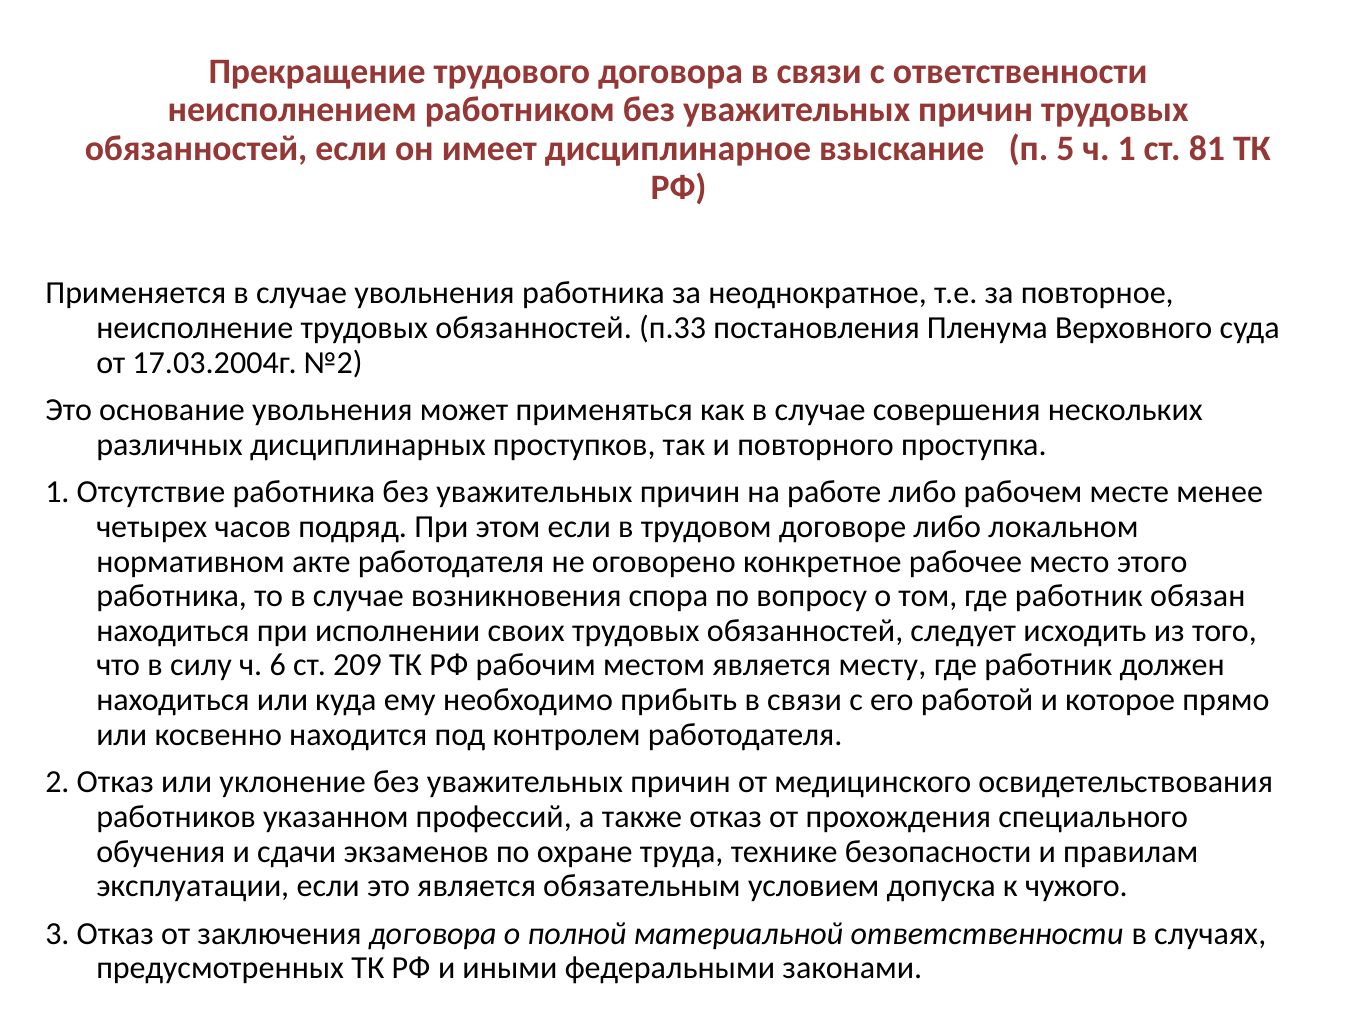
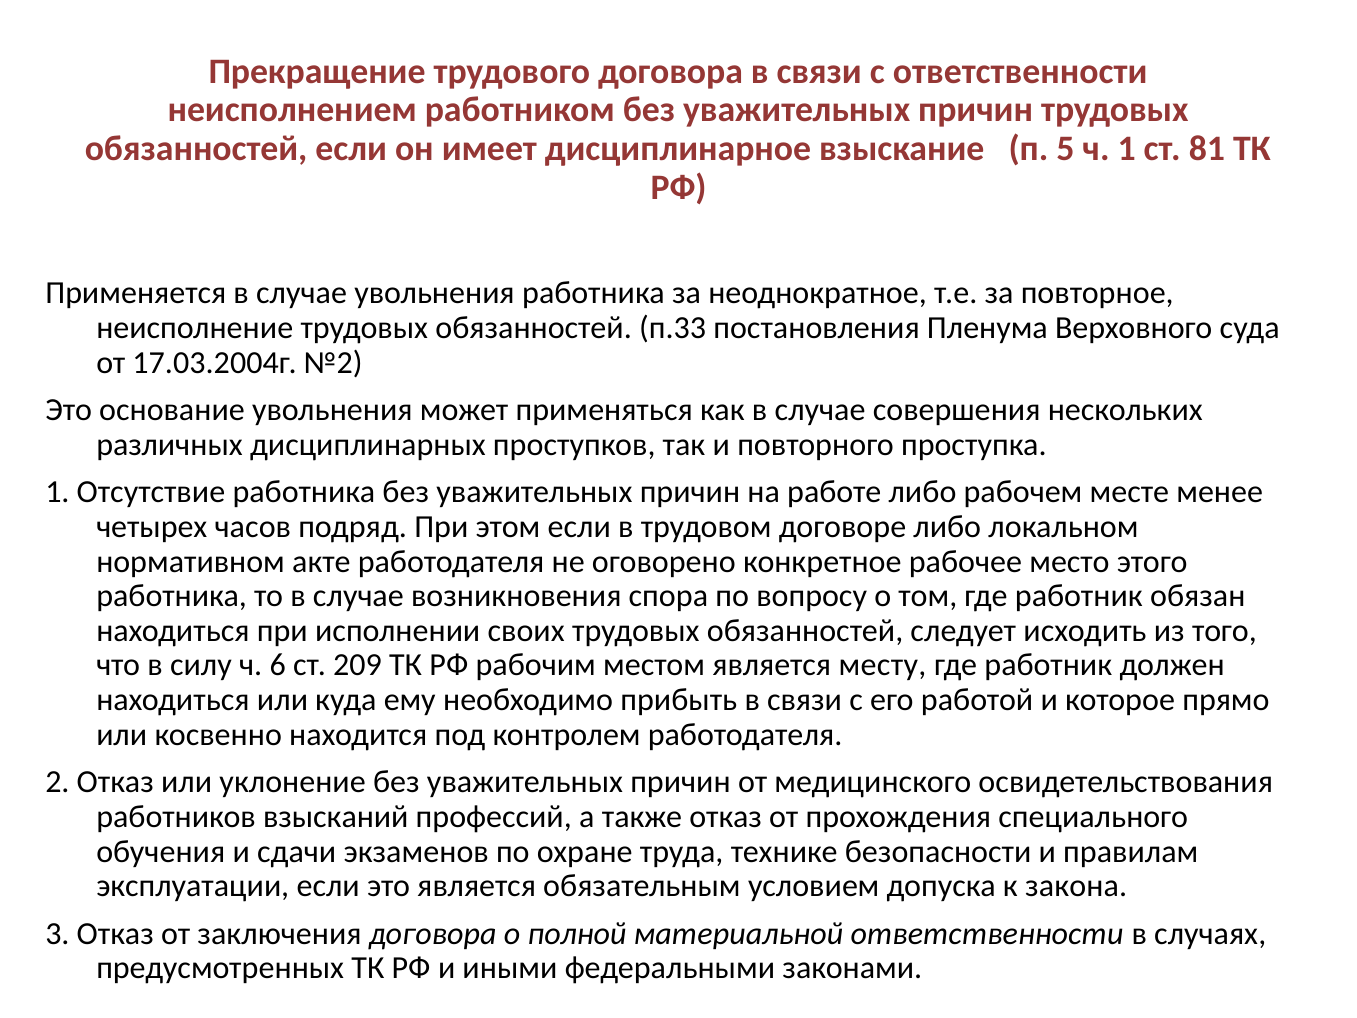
указанном: указанном -> взысканий
чужого: чужого -> закона
